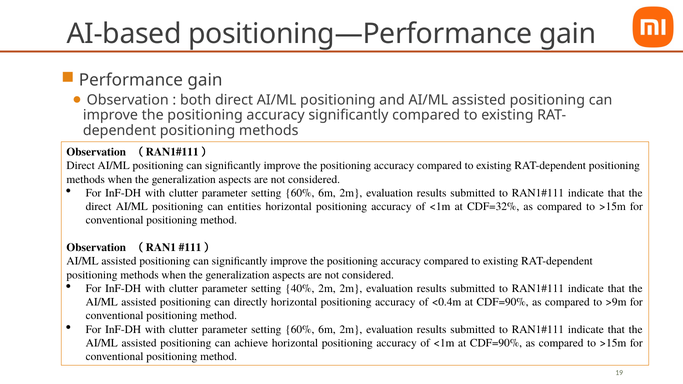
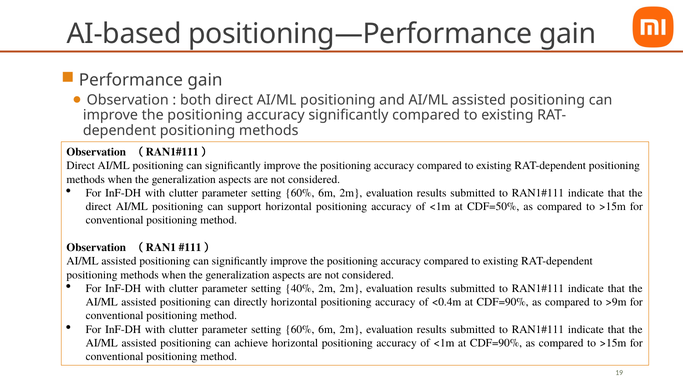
entities: entities -> support
CDF=32%: CDF=32% -> CDF=50%
